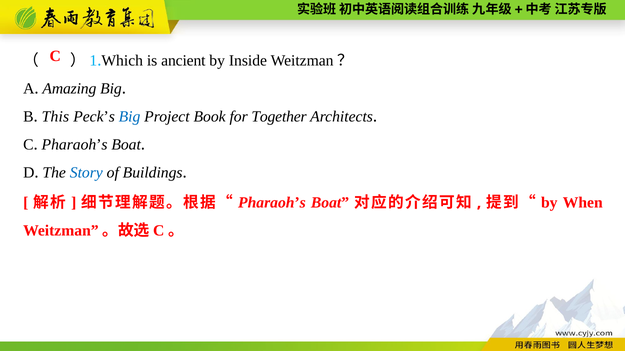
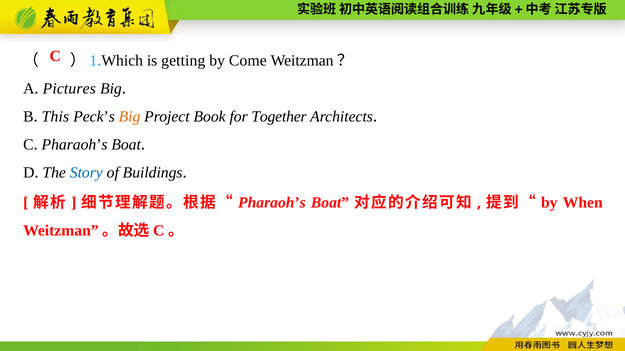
ancient: ancient -> getting
Inside: Inside -> Come
Amazing: Amazing -> Pictures
Big at (130, 117) colour: blue -> orange
